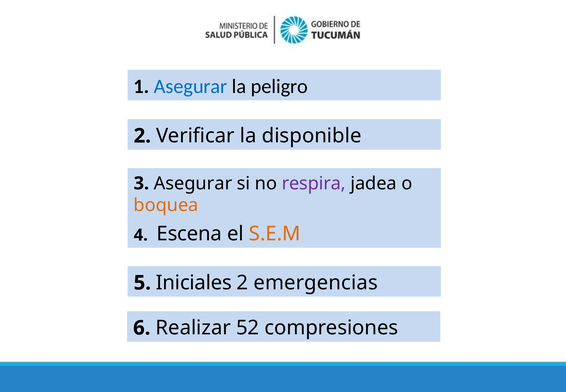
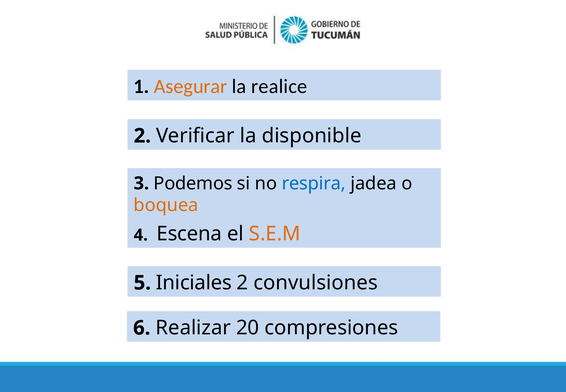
Asegurar at (191, 86) colour: blue -> orange
peligro: peligro -> realice
3 Asegurar: Asegurar -> Podemos
respira colour: purple -> blue
emergencias: emergencias -> convulsiones
52: 52 -> 20
